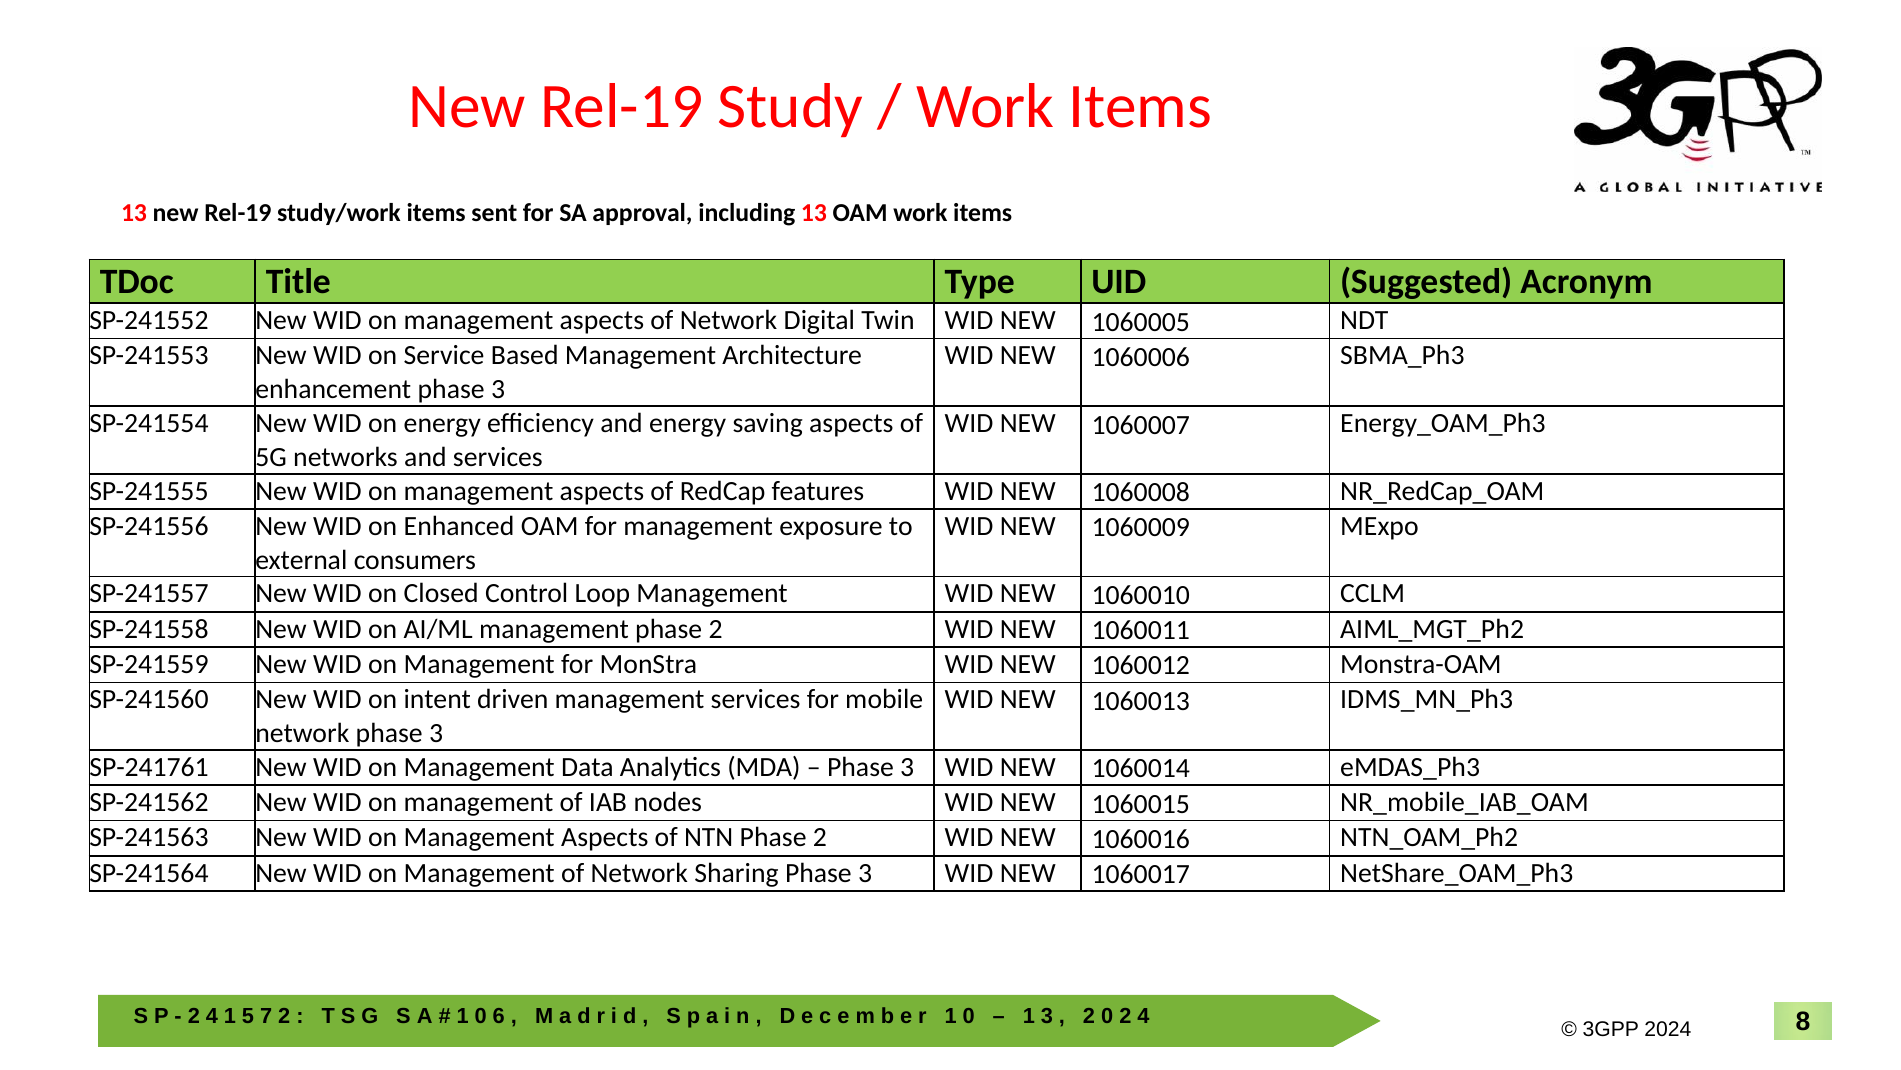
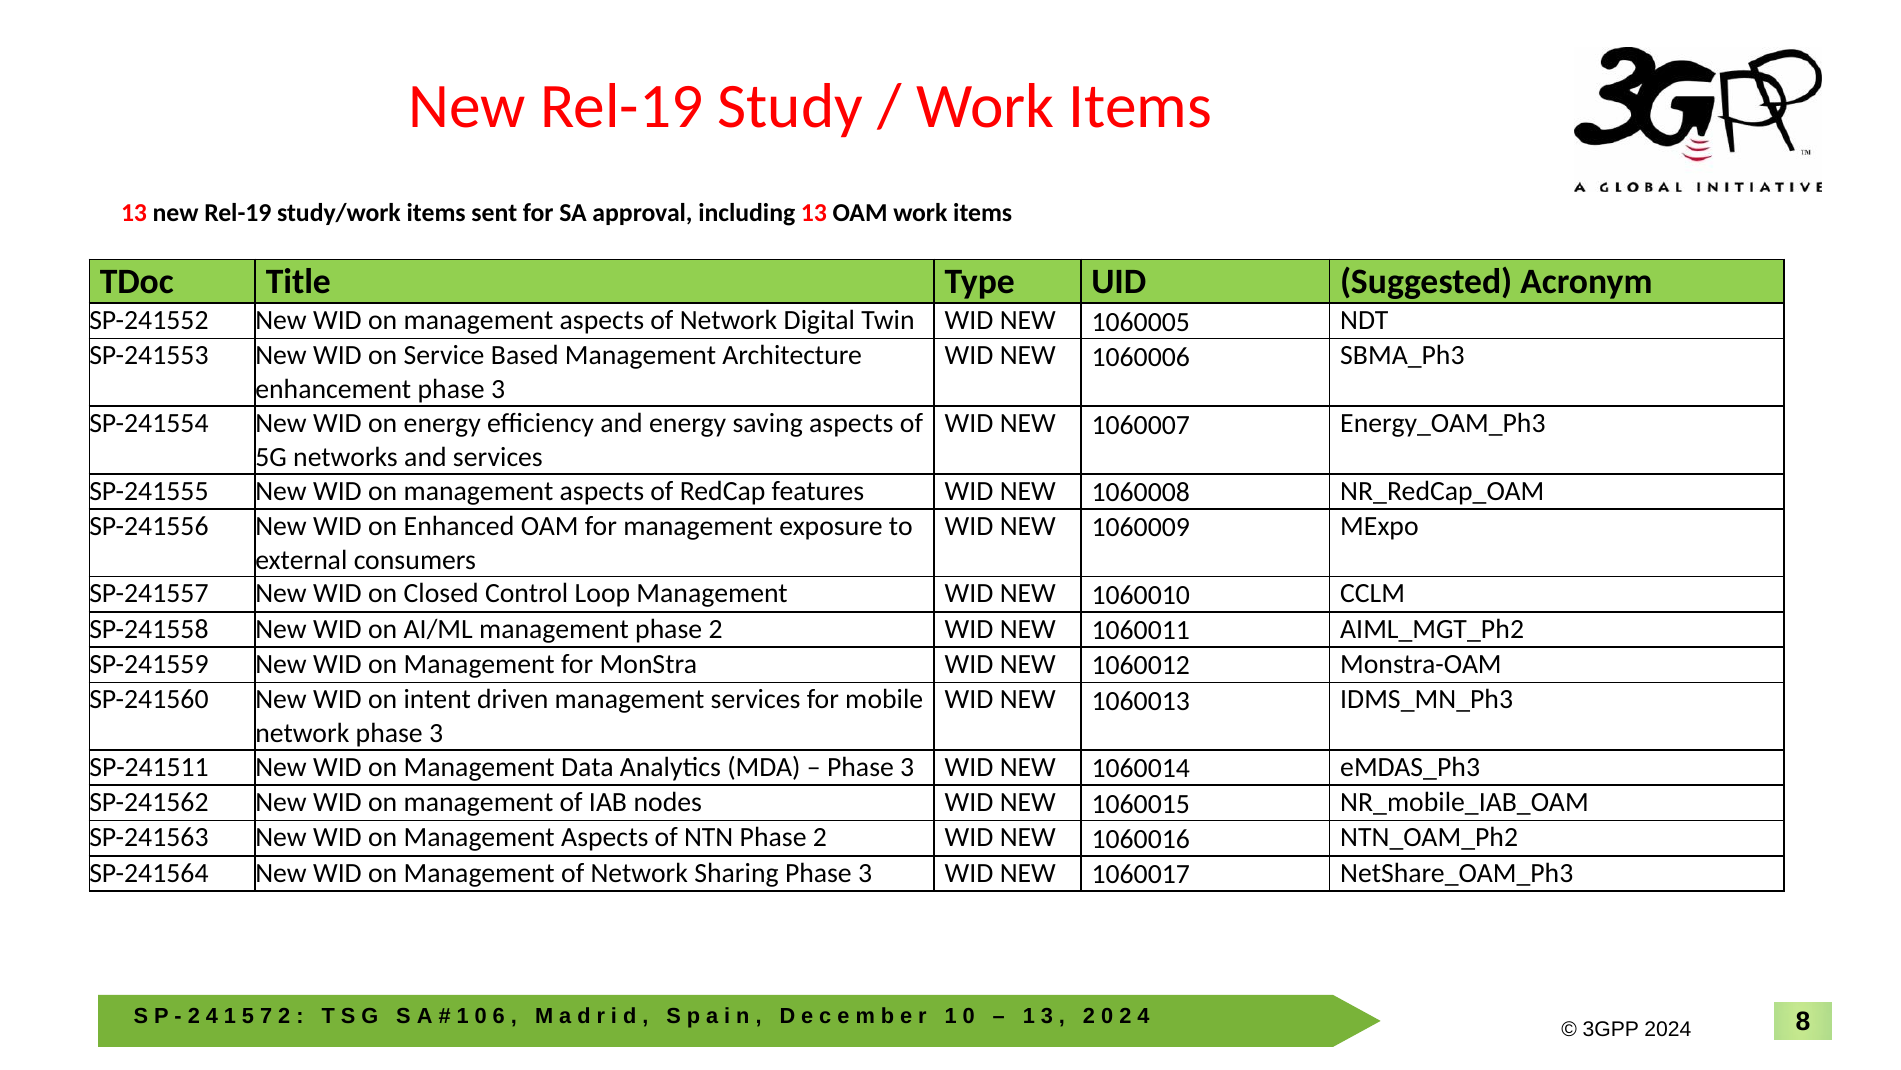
SP-241761: SP-241761 -> SP-241511
